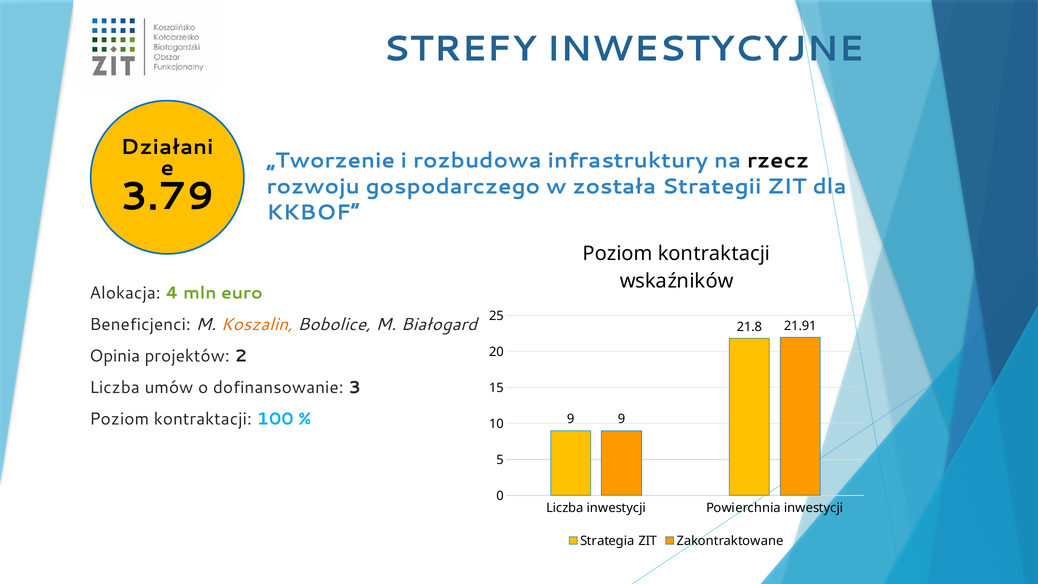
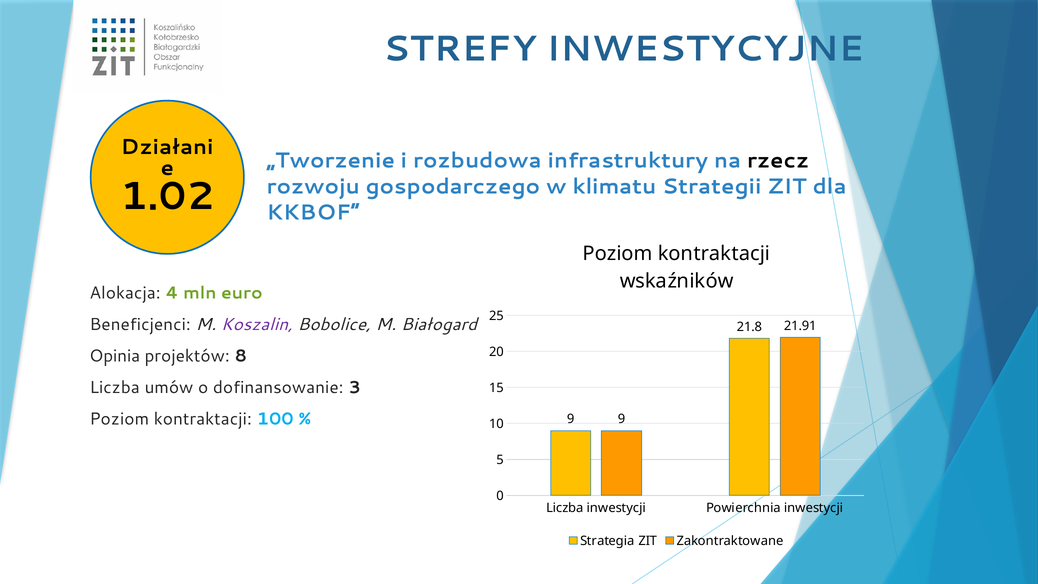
została: została -> klimatu
3.79: 3.79 -> 1.02
Koszalin colour: orange -> purple
2: 2 -> 8
